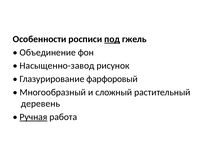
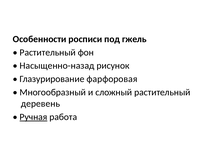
под underline: present -> none
Объединение at (48, 52): Объединение -> Растительный
Насыщенно-завод: Насыщенно-завод -> Насыщенно-назад
фарфоровый: фарфоровый -> фарфоровая
